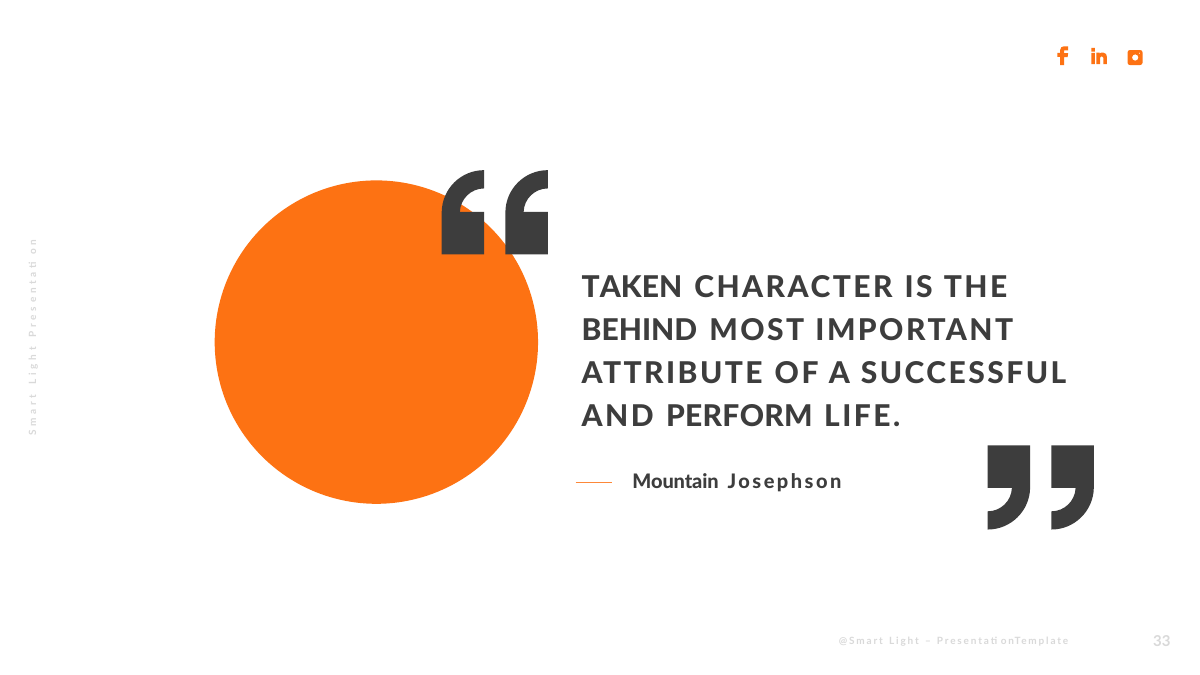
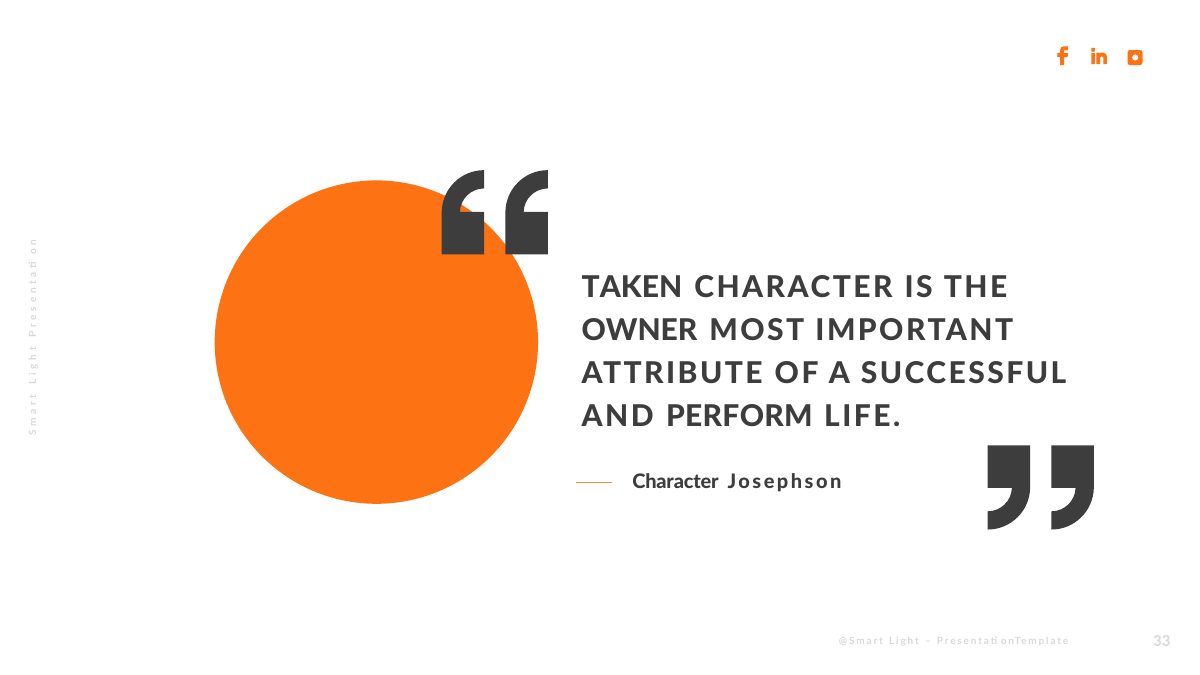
BEHIND: BEHIND -> OWNER
Mountain at (675, 482): Mountain -> Character
